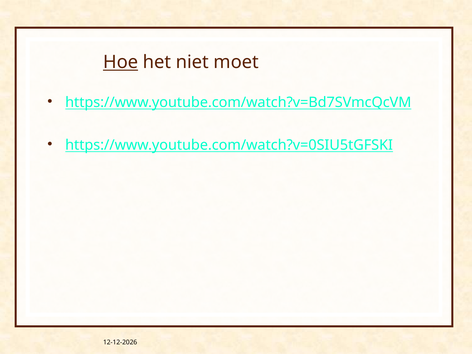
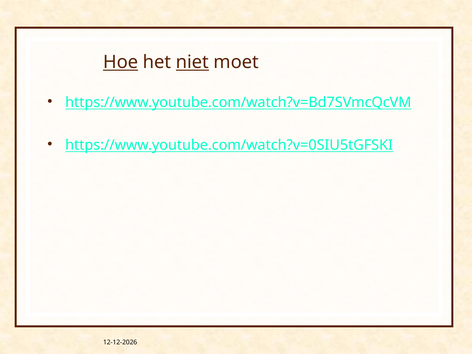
niet underline: none -> present
